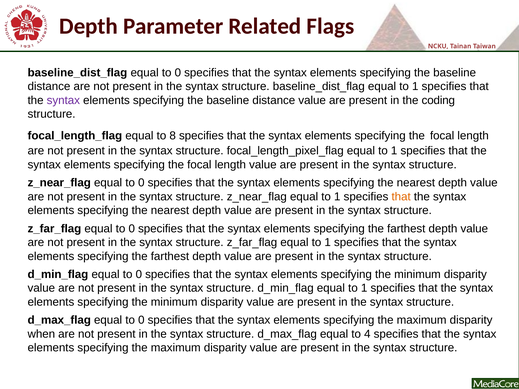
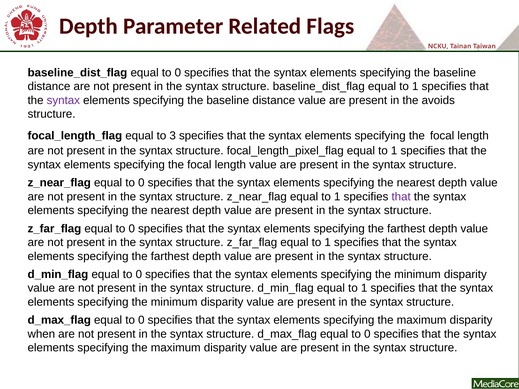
coding: coding -> avoids
8: 8 -> 3
that at (401, 197) colour: orange -> purple
4 at (367, 334): 4 -> 0
